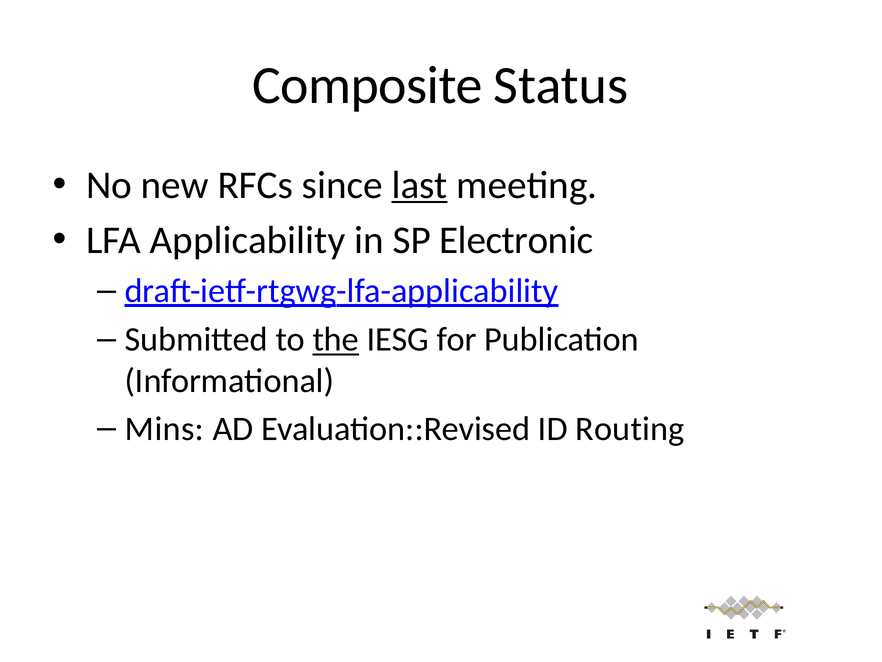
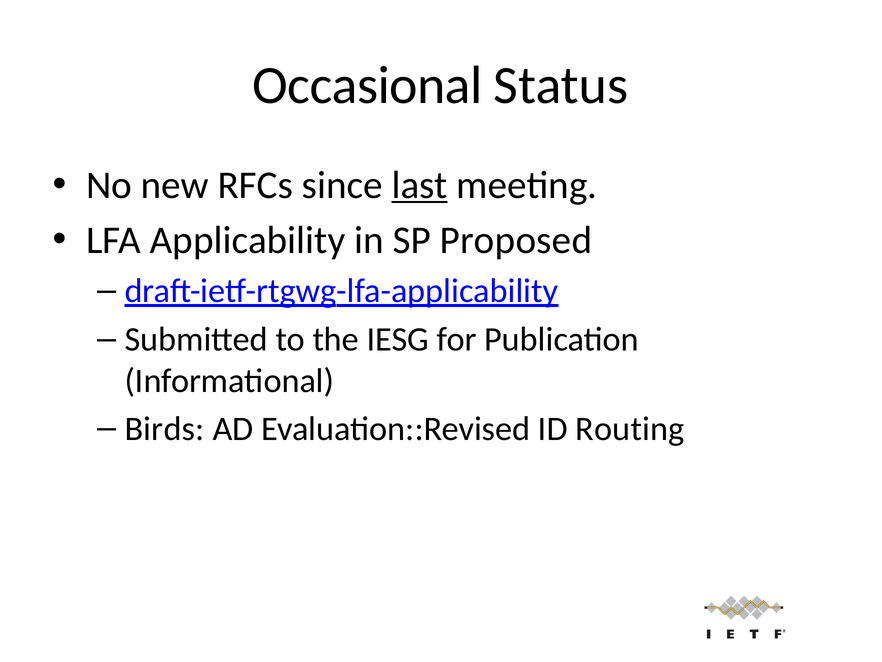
Composite: Composite -> Occasional
Electronic: Electronic -> Proposed
the underline: present -> none
Mins: Mins -> Birds
